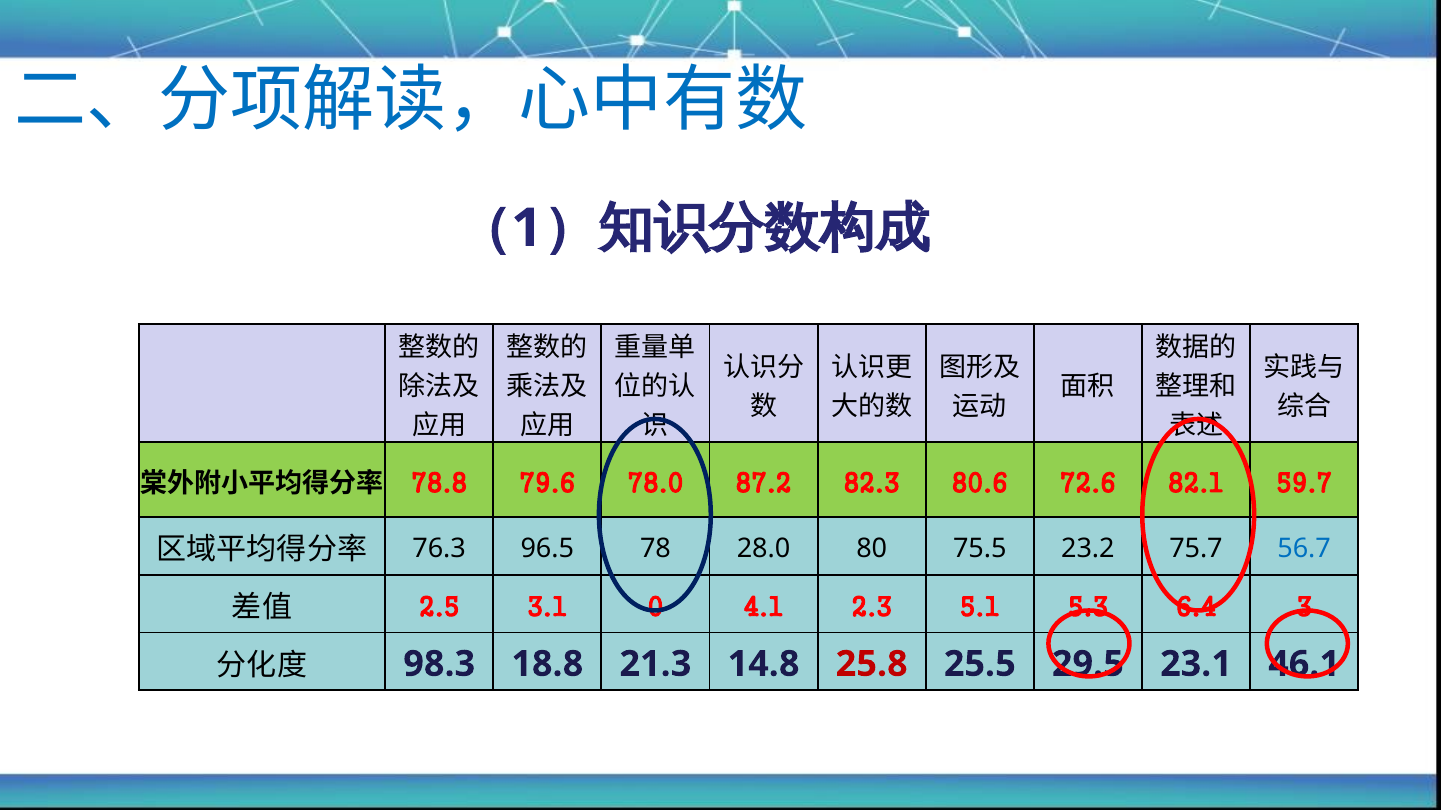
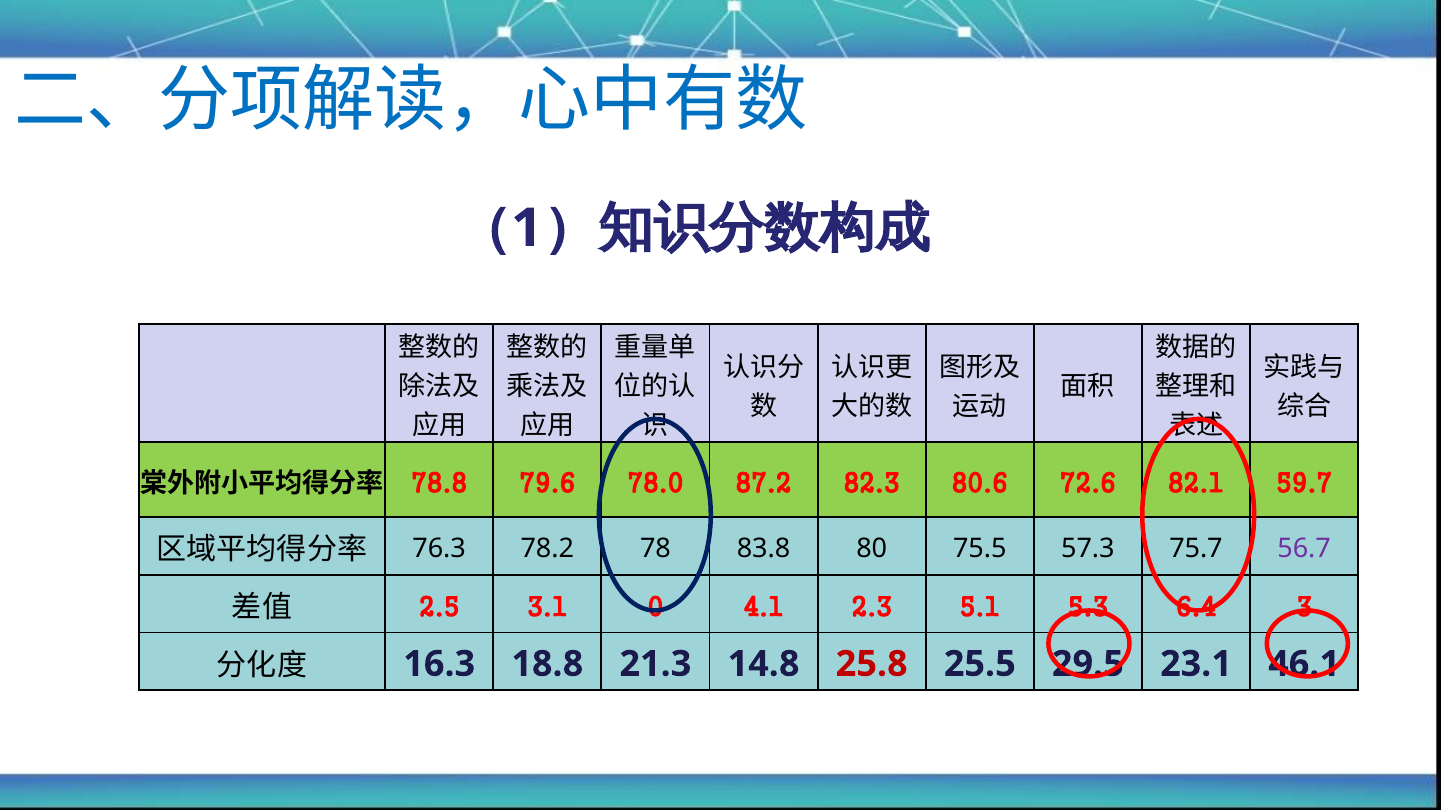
96.5: 96.5 -> 78.2
28.0: 28.0 -> 83.8
23.2: 23.2 -> 57.3
56.7 colour: blue -> purple
98.3: 98.3 -> 16.3
